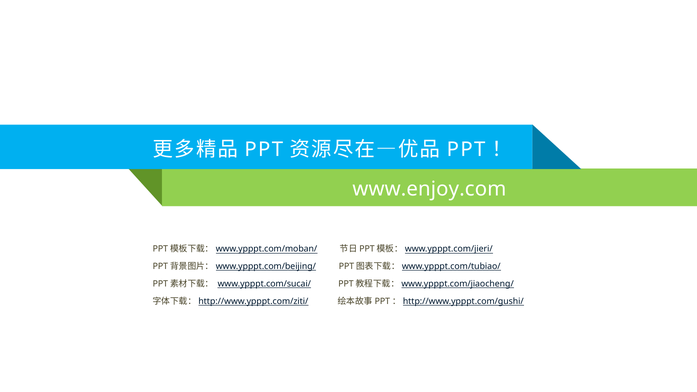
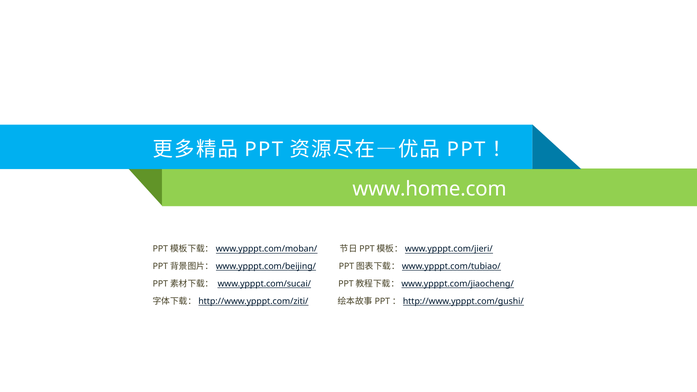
www.enjoy.com: www.enjoy.com -> www.home.com
